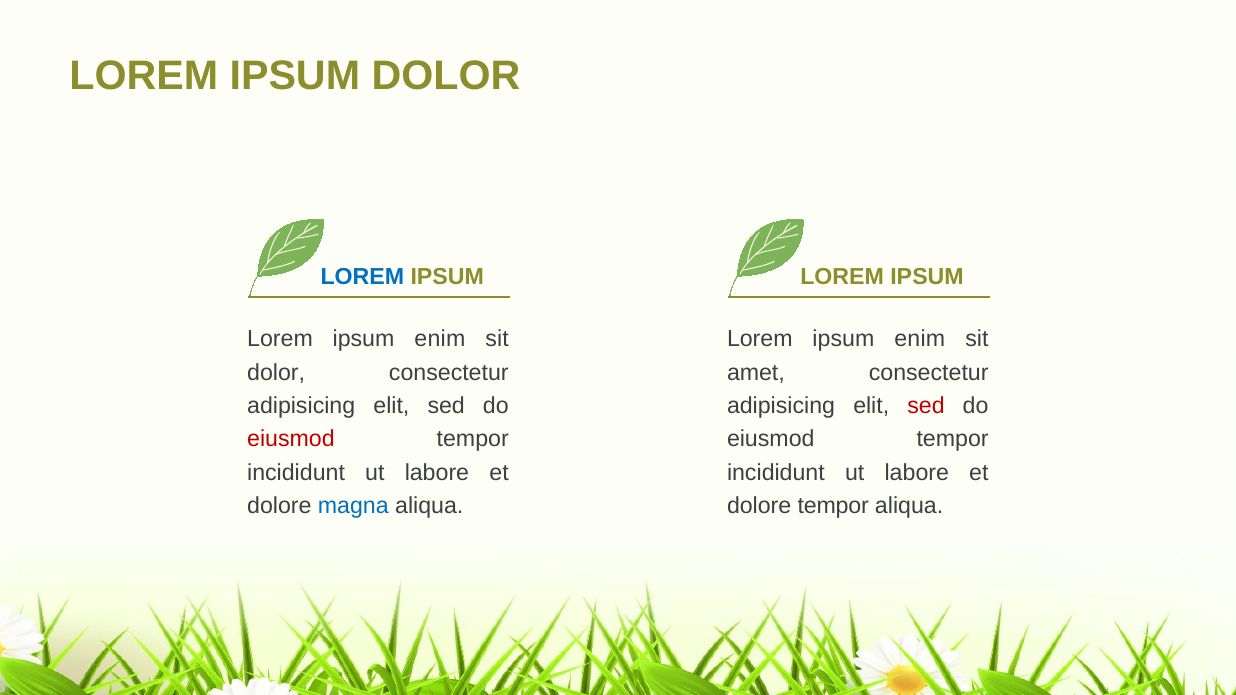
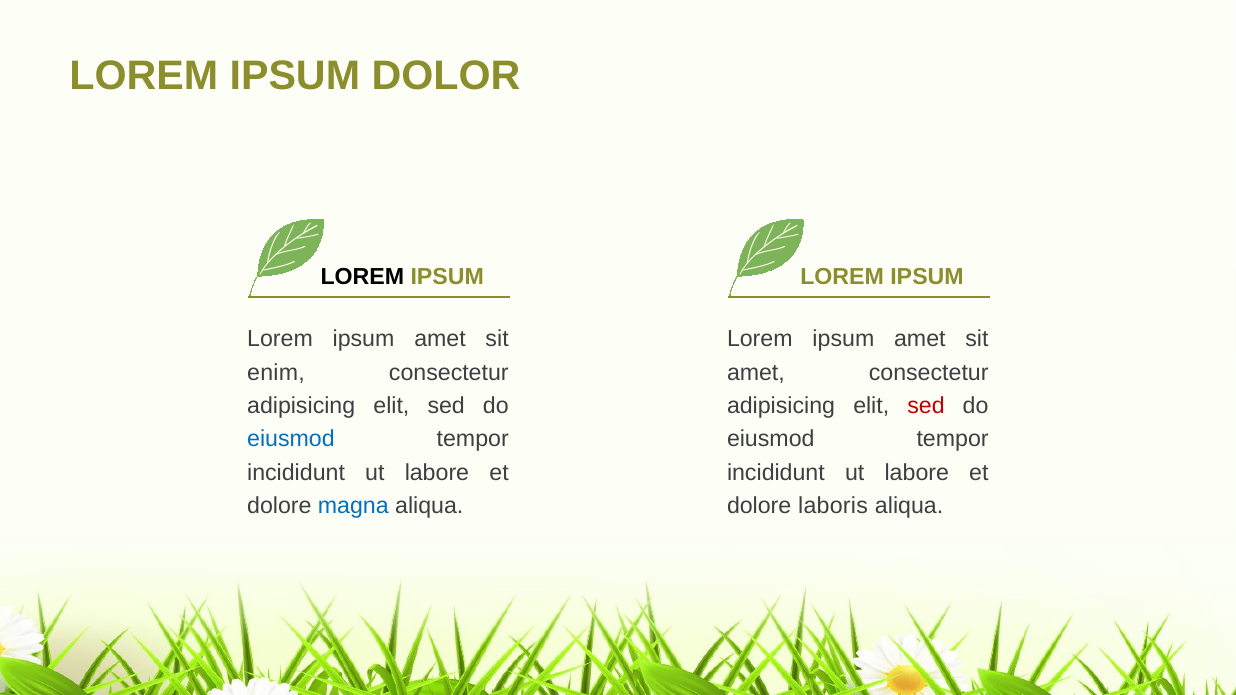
LOREM at (362, 276) colour: blue -> black
enim at (440, 339): enim -> amet
enim at (920, 339): enim -> amet
dolor at (276, 373): dolor -> enim
eiusmod at (291, 439) colour: red -> blue
dolore tempor: tempor -> laboris
